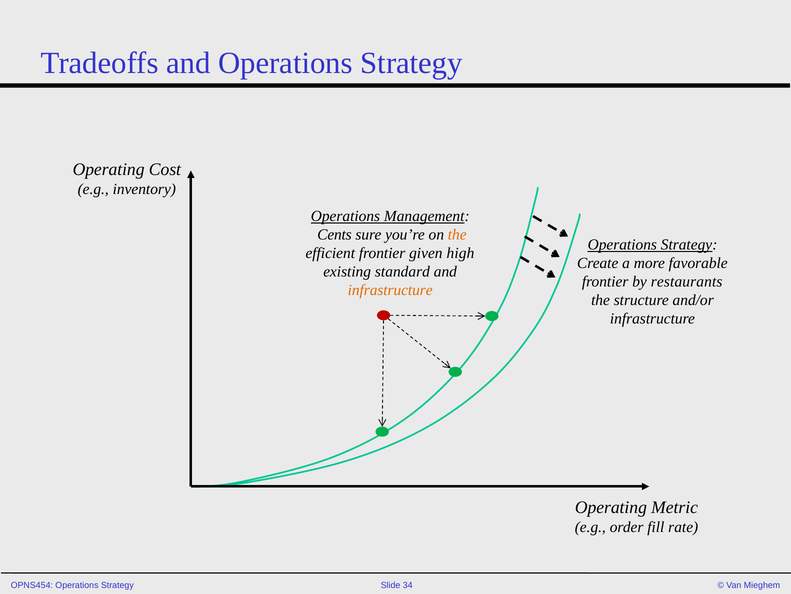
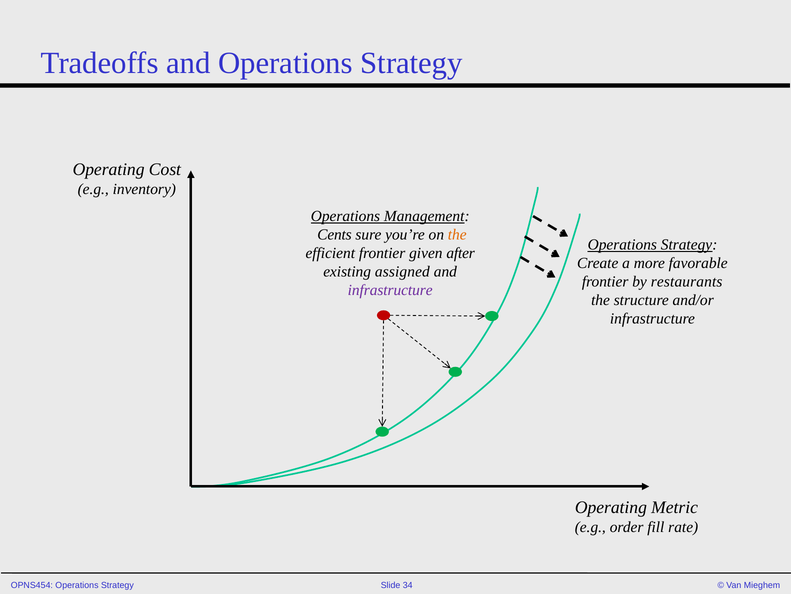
high: high -> after
standard: standard -> assigned
infrastructure at (390, 290) colour: orange -> purple
